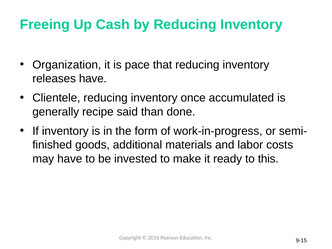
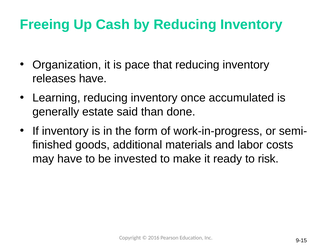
Clientele: Clientele -> Learning
recipe: recipe -> estate
this: this -> risk
